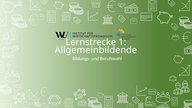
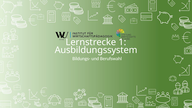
Allgemeinbildende: Allgemeinbildende -> Ausbildungssystem
